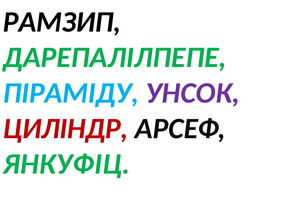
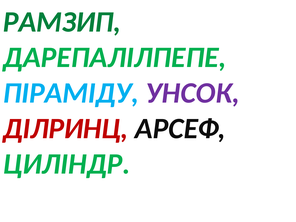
РАМЗИП colour: black -> green
ЦИЛІНДР: ЦИЛІНДР -> ДІЛРИНЦ
ЯНКУФІЦ: ЯНКУФІЦ -> ЦИЛІНДР
